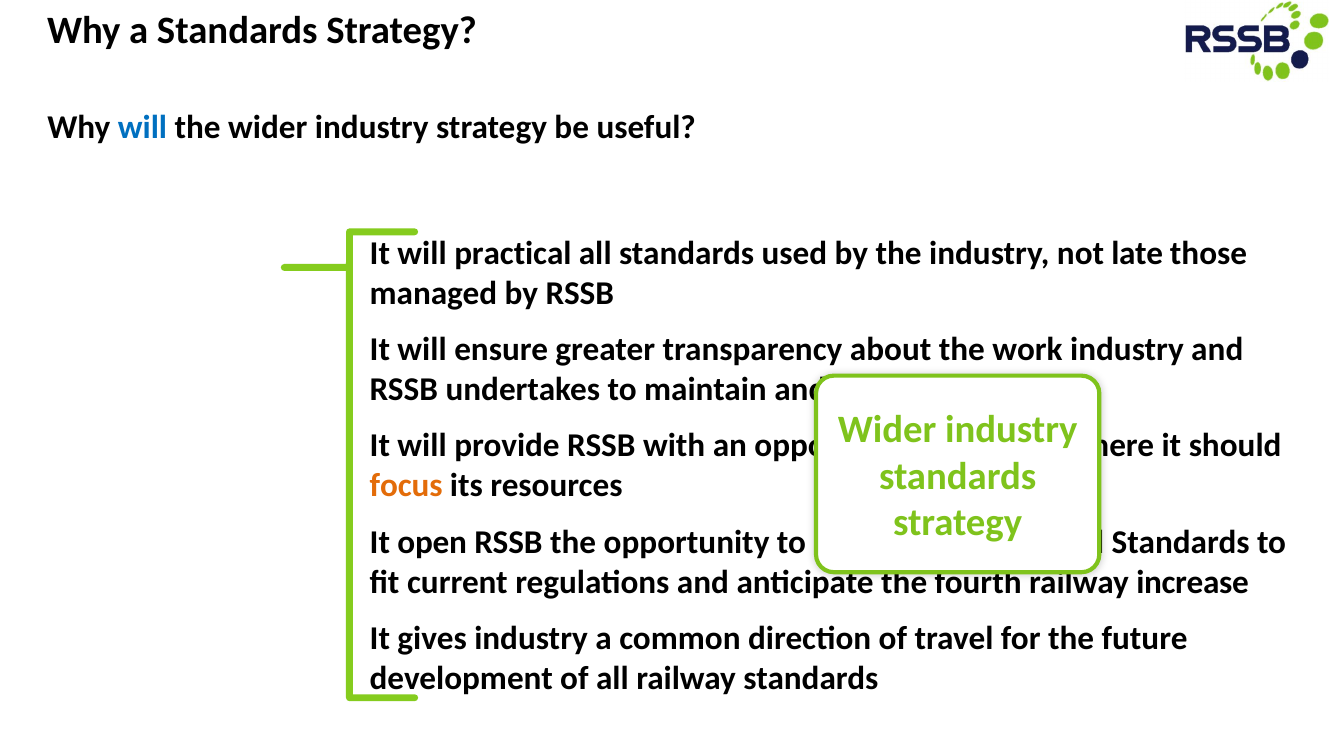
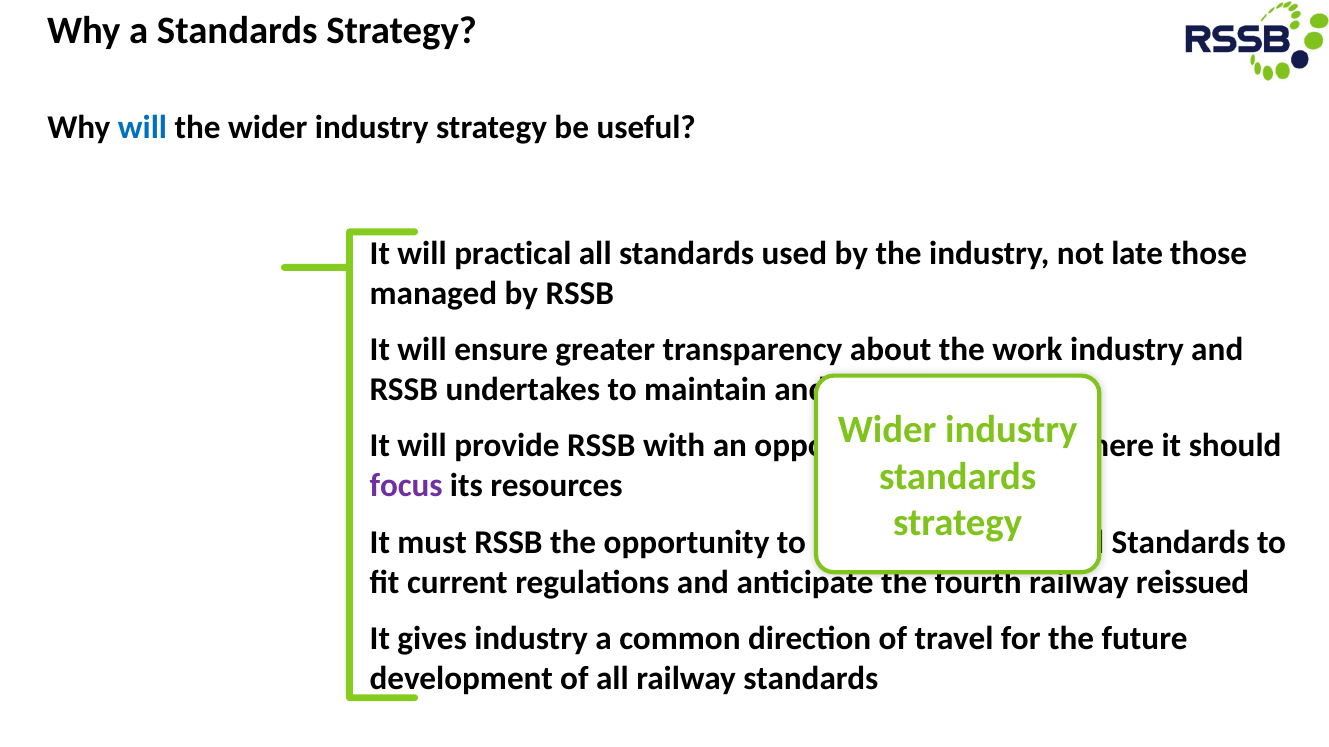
focus colour: orange -> purple
open: open -> must
increase: increase -> reissued
